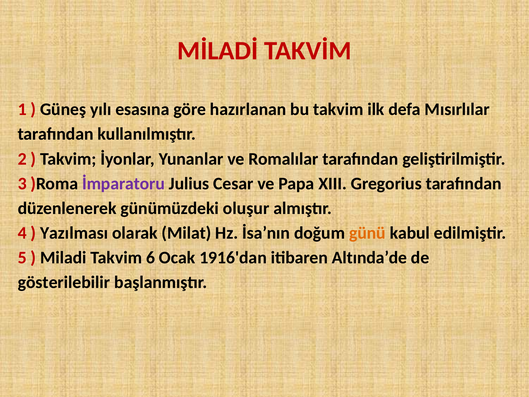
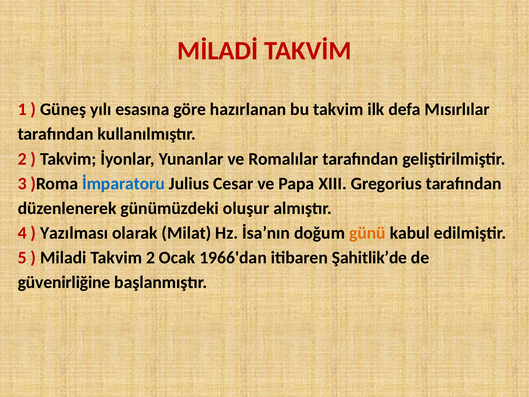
İmparatoru colour: purple -> blue
Takvim 6: 6 -> 2
1916'dan: 1916'dan -> 1966'dan
Altında’de: Altında’de -> Şahitlik’de
gösterilebilir: gösterilebilir -> güvenirliğine
